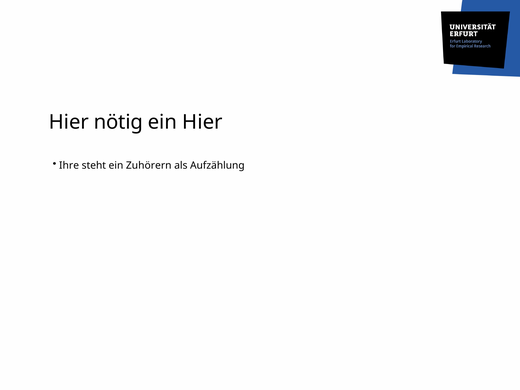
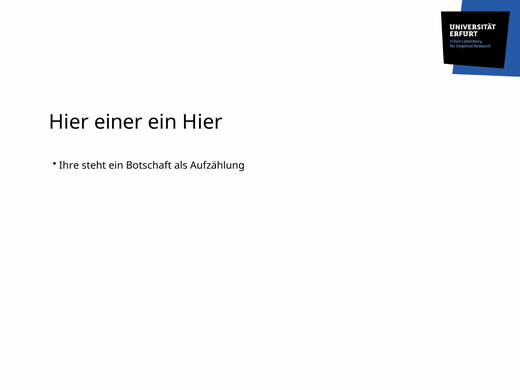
nötig: nötig -> einer
Zuhörern: Zuhörern -> Botschaft
